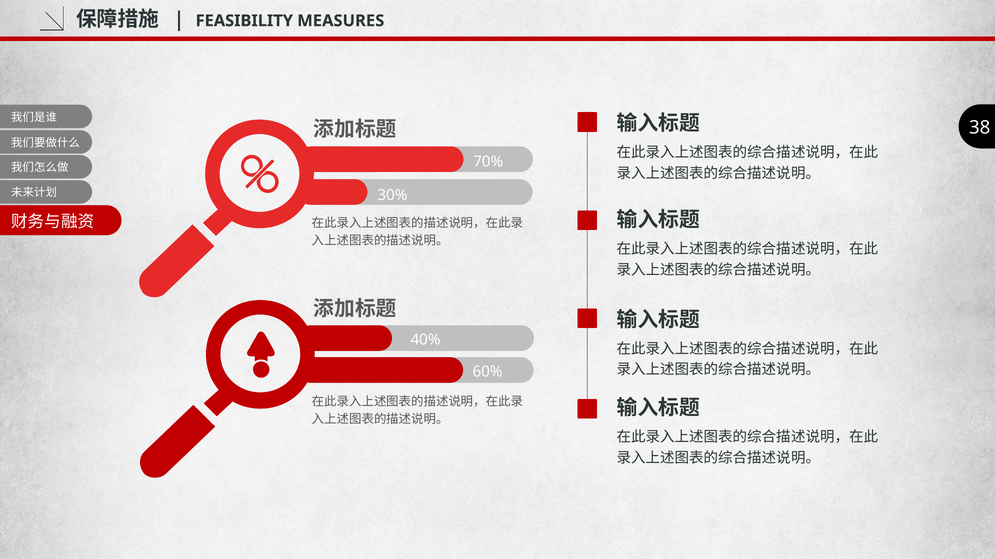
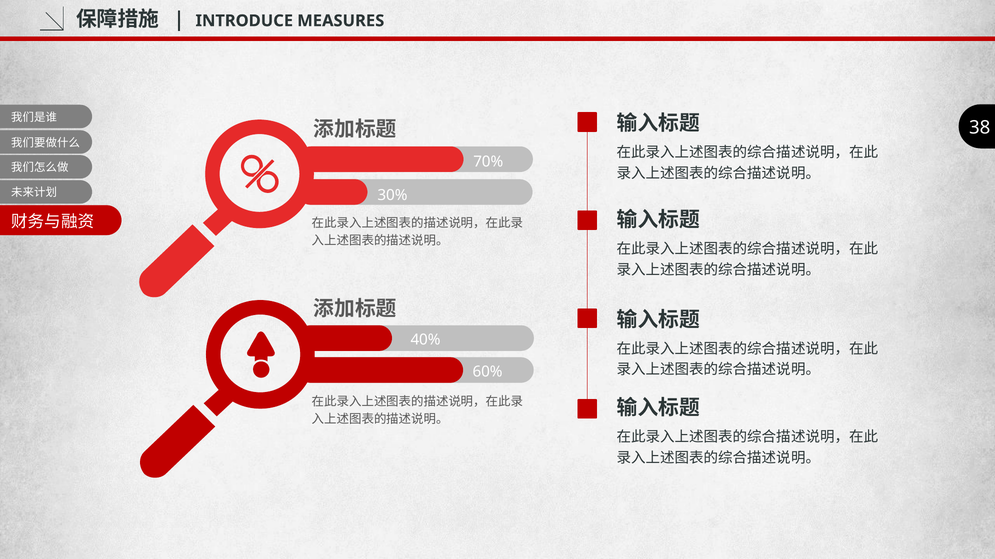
FEASIBILITY: FEASIBILITY -> INTRODUCE
